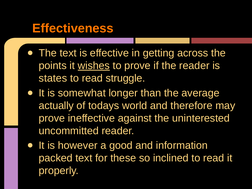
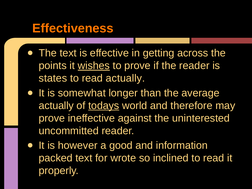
read struggle: struggle -> actually
todays underline: none -> present
these: these -> wrote
